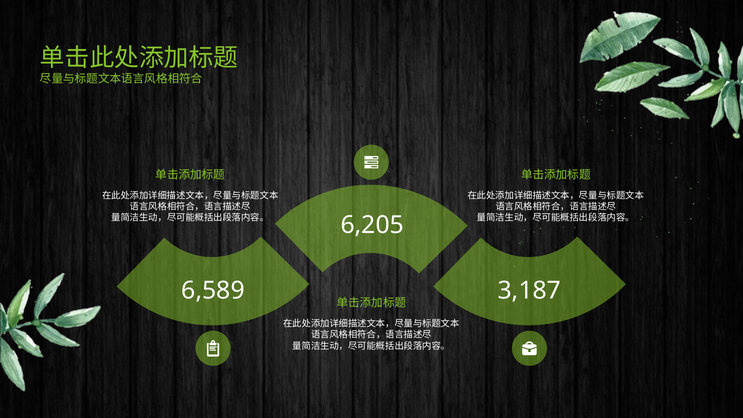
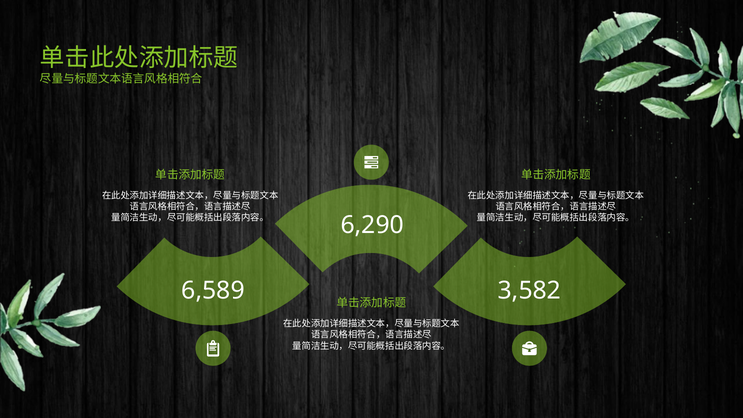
6,205: 6,205 -> 6,290
3,187: 3,187 -> 3,582
